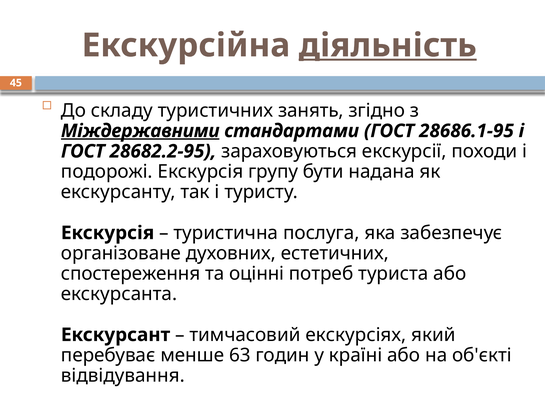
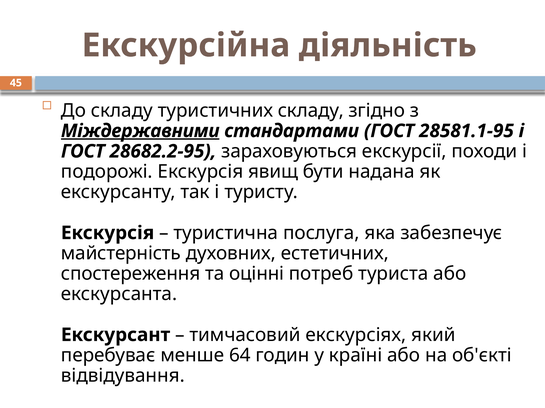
діяльність underline: present -> none
туристичних занять: занять -> складу
28686.1-95: 28686.1-95 -> 28581.1-95
групу: групу -> явищ
організоване: організоване -> майстерність
63: 63 -> 64
